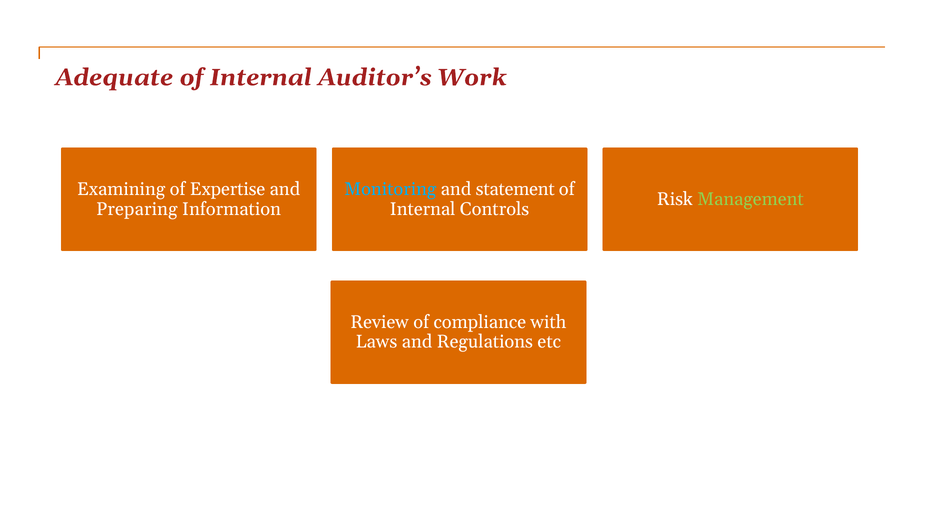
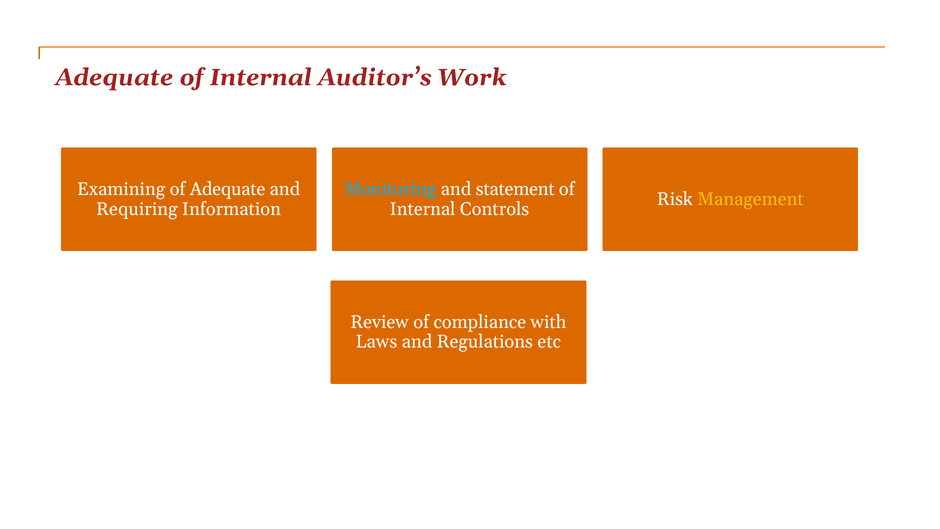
of Expertise: Expertise -> Adequate
Management colour: light green -> yellow
Preparing: Preparing -> Requiring
